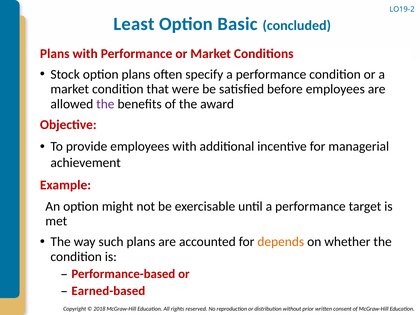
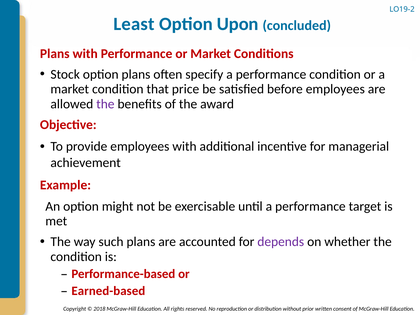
Basic: Basic -> Upon
were: were -> price
depends colour: orange -> purple
